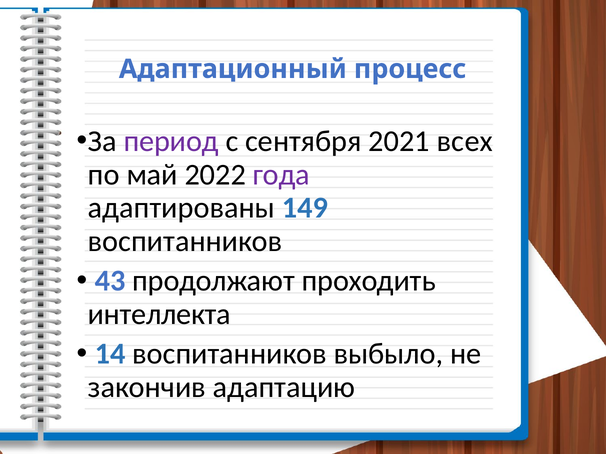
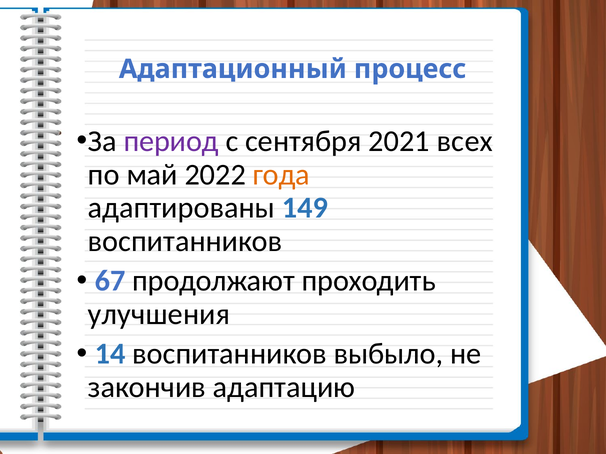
года colour: purple -> orange
43: 43 -> 67
интеллекта: интеллекта -> улучшения
